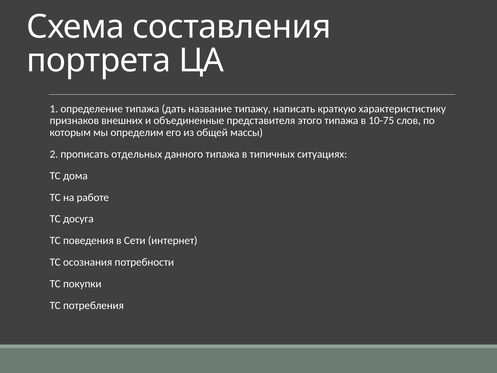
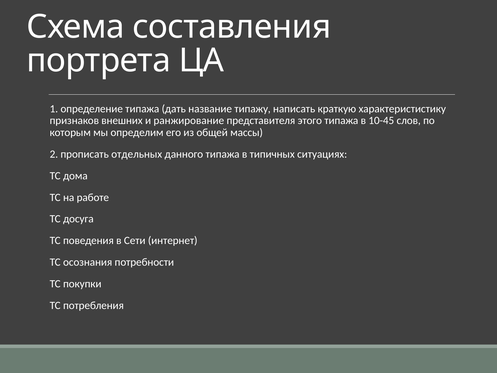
объединенные: объединенные -> ранжирование
10-75: 10-75 -> 10-45
